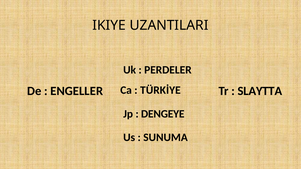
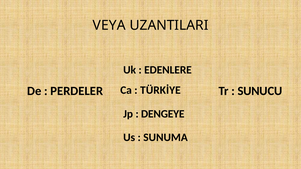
IKIYE: IKIYE -> VEYA
PERDELER: PERDELER -> EDENLERE
ENGELLER: ENGELLER -> PERDELER
SLAYTTA: SLAYTTA -> SUNUCU
